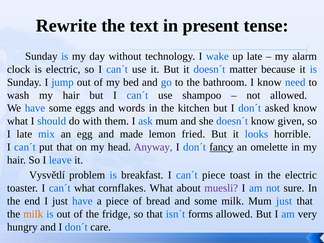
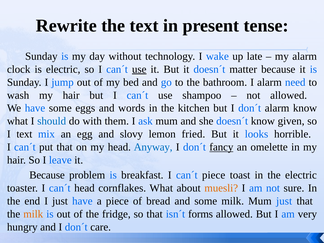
use at (139, 69) underline: none -> present
I know: know -> alarm
don´t asked: asked -> alarm
I late: late -> text
made: made -> slovy
Anyway colour: purple -> blue
Vysvětlí at (47, 175): Vysvětlí -> Because
can´t what: what -> head
muesli colour: purple -> orange
